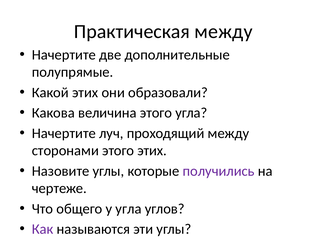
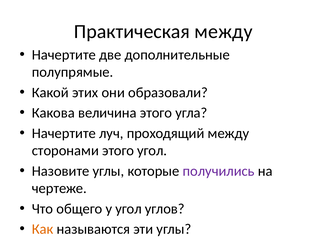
этого этих: этих -> угол
у угла: угла -> угол
Как colour: purple -> orange
